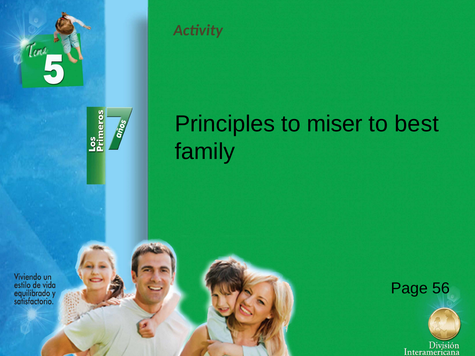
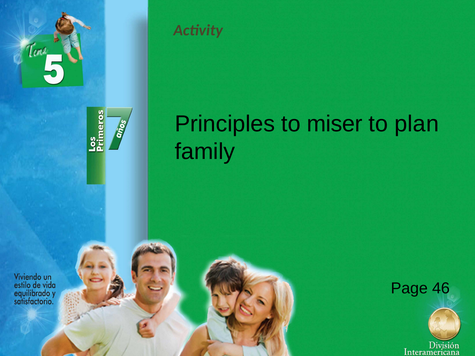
best: best -> plan
56: 56 -> 46
